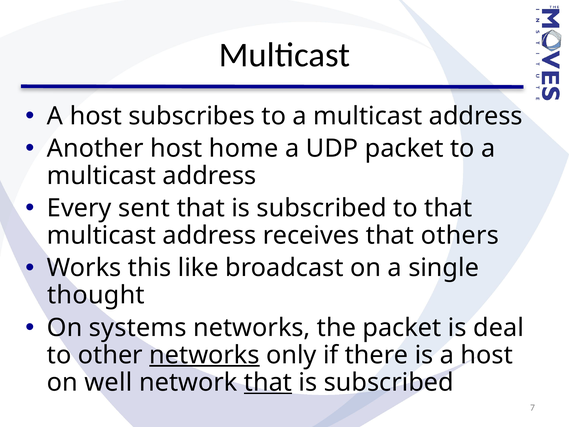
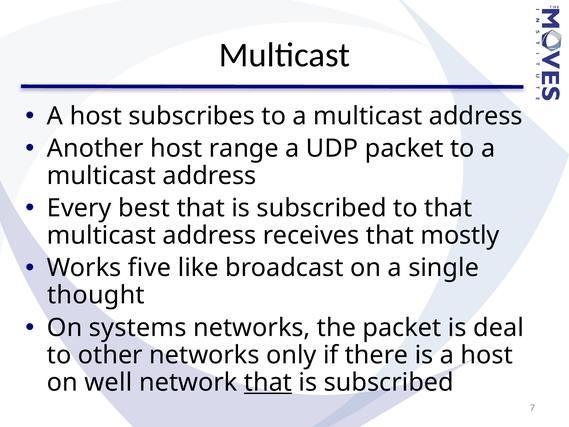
home: home -> range
sent: sent -> best
others: others -> mostly
this: this -> five
networks at (204, 355) underline: present -> none
